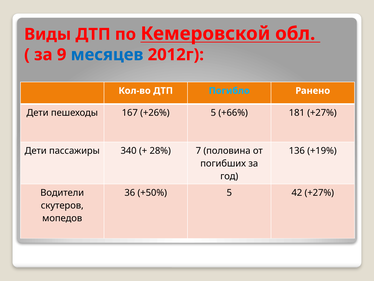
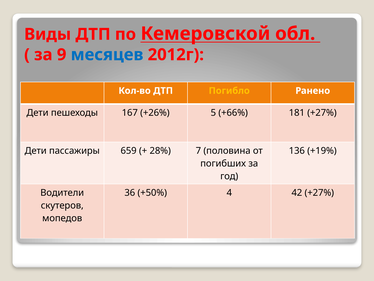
Погибло colour: light blue -> yellow
340: 340 -> 659
+50% 5: 5 -> 4
